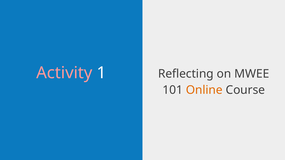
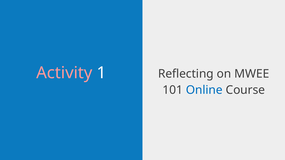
Online colour: orange -> blue
